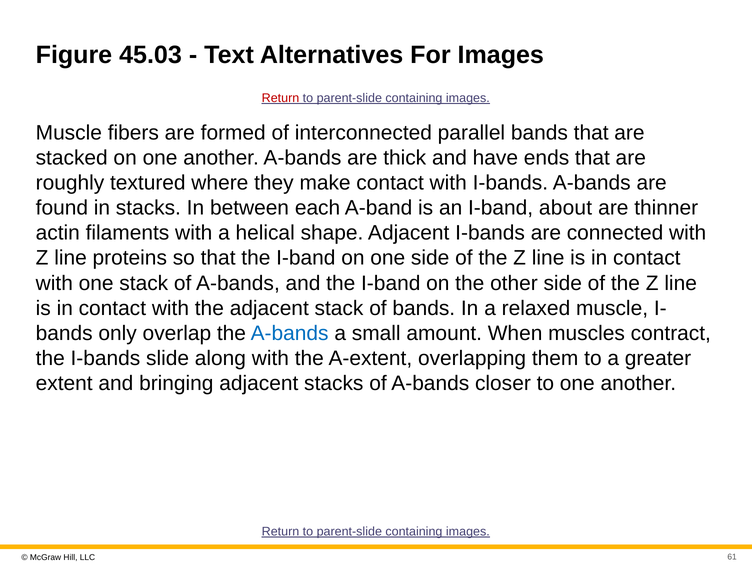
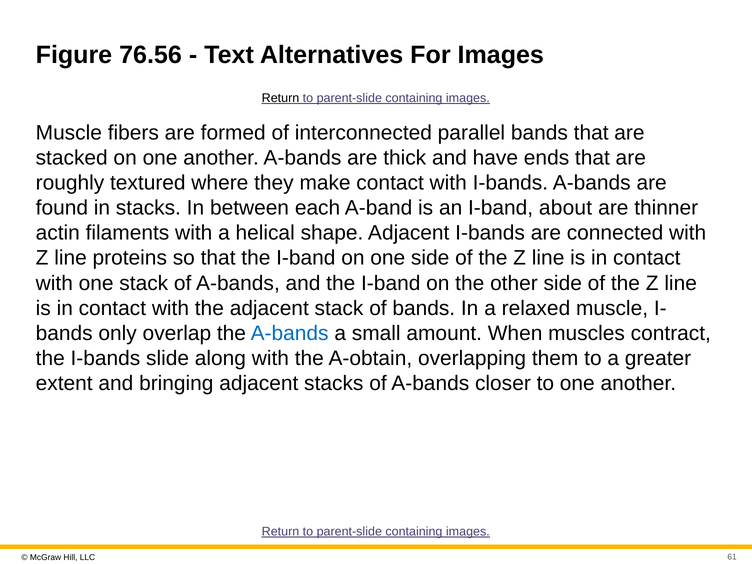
45.03: 45.03 -> 76.56
Return at (281, 98) colour: red -> black
A-extent: A-extent -> A-obtain
